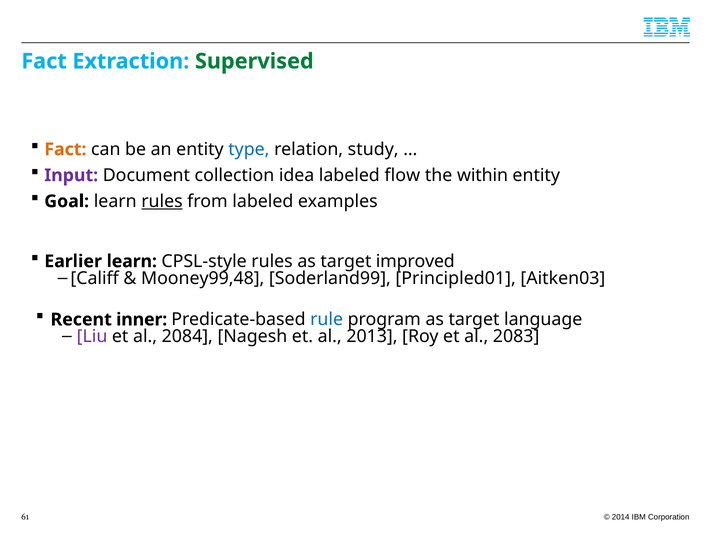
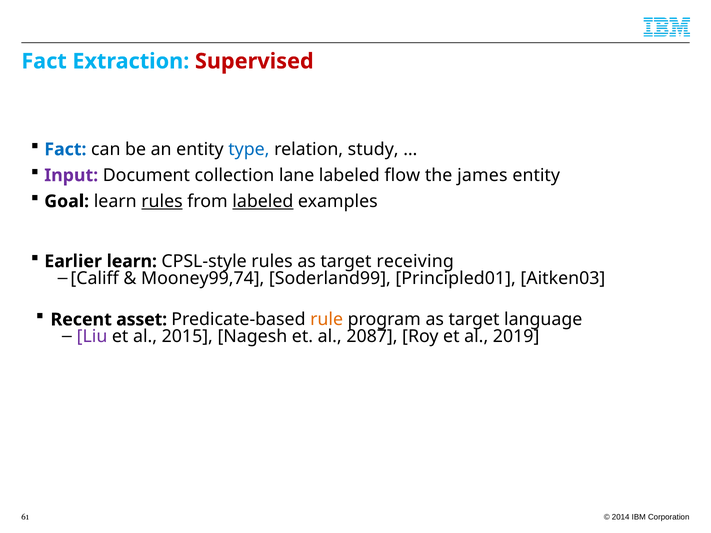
Supervised colour: green -> red
Fact at (65, 149) colour: orange -> blue
idea: idea -> lane
within: within -> james
labeled at (263, 201) underline: none -> present
improved: improved -> receiving
Mooney99,48: Mooney99,48 -> Mooney99,74
inner: inner -> asset
rule colour: blue -> orange
2084: 2084 -> 2015
2013: 2013 -> 2087
2083: 2083 -> 2019
